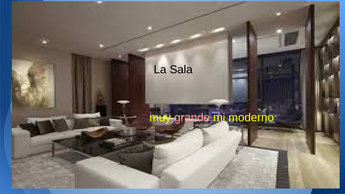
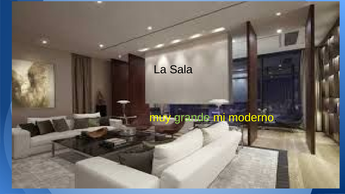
grande colour: pink -> light green
